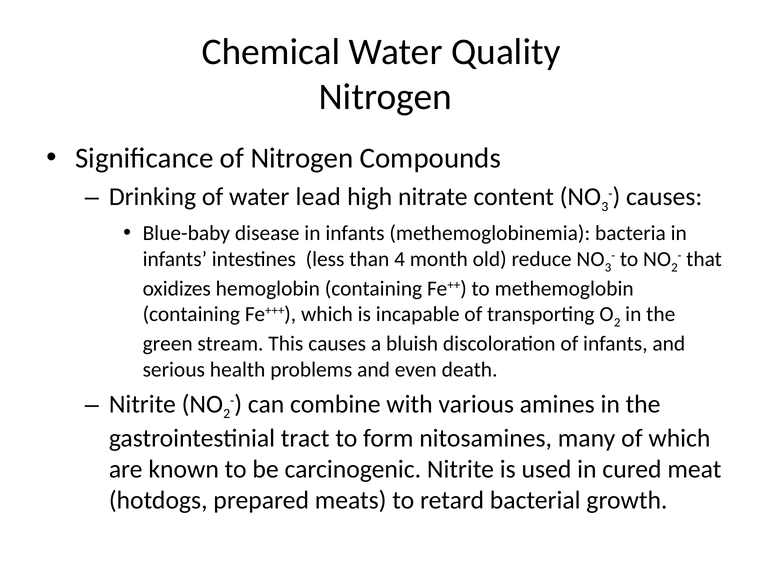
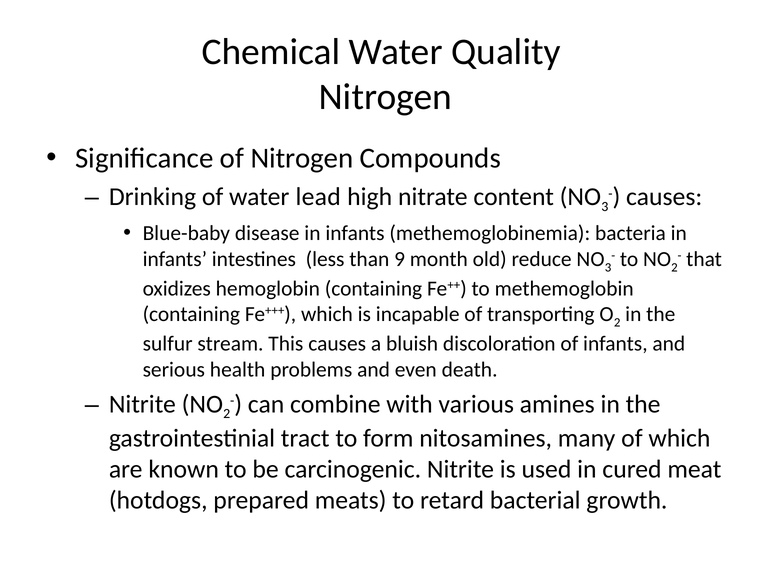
4: 4 -> 9
green: green -> sulfur
